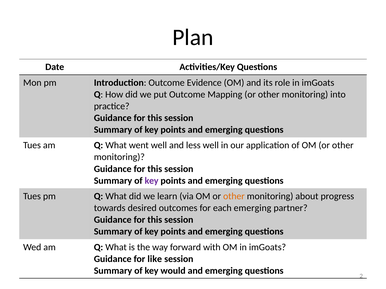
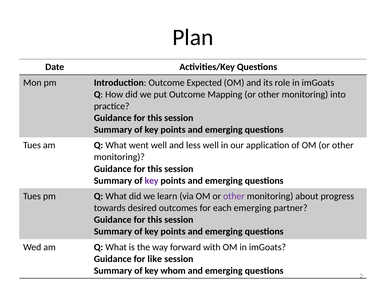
Evidence: Evidence -> Expected
other at (234, 197) colour: orange -> purple
would: would -> whom
